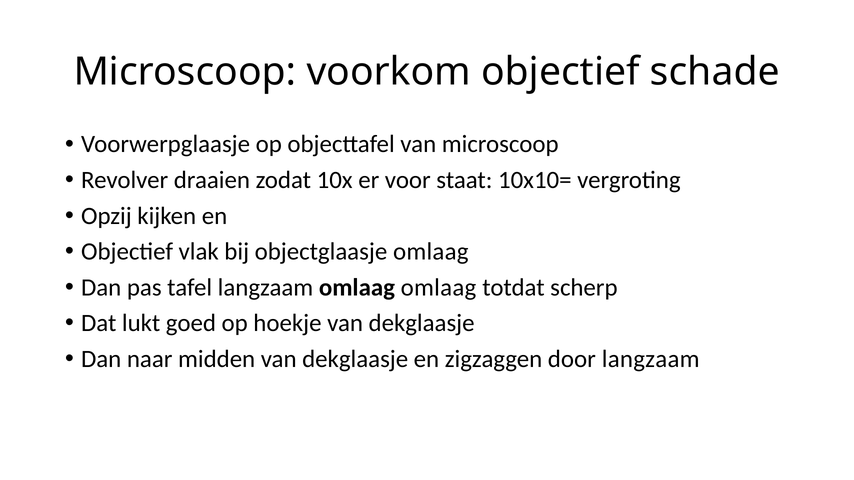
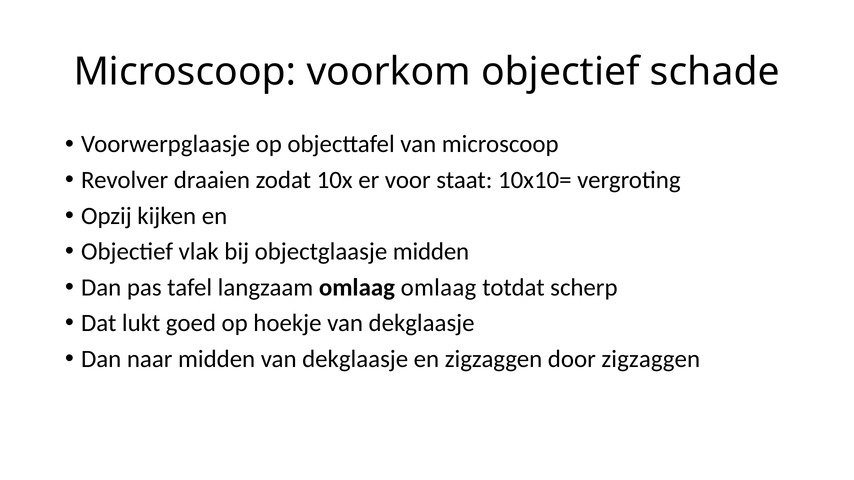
objectglaasje omlaag: omlaag -> midden
door langzaam: langzaam -> zigzaggen
